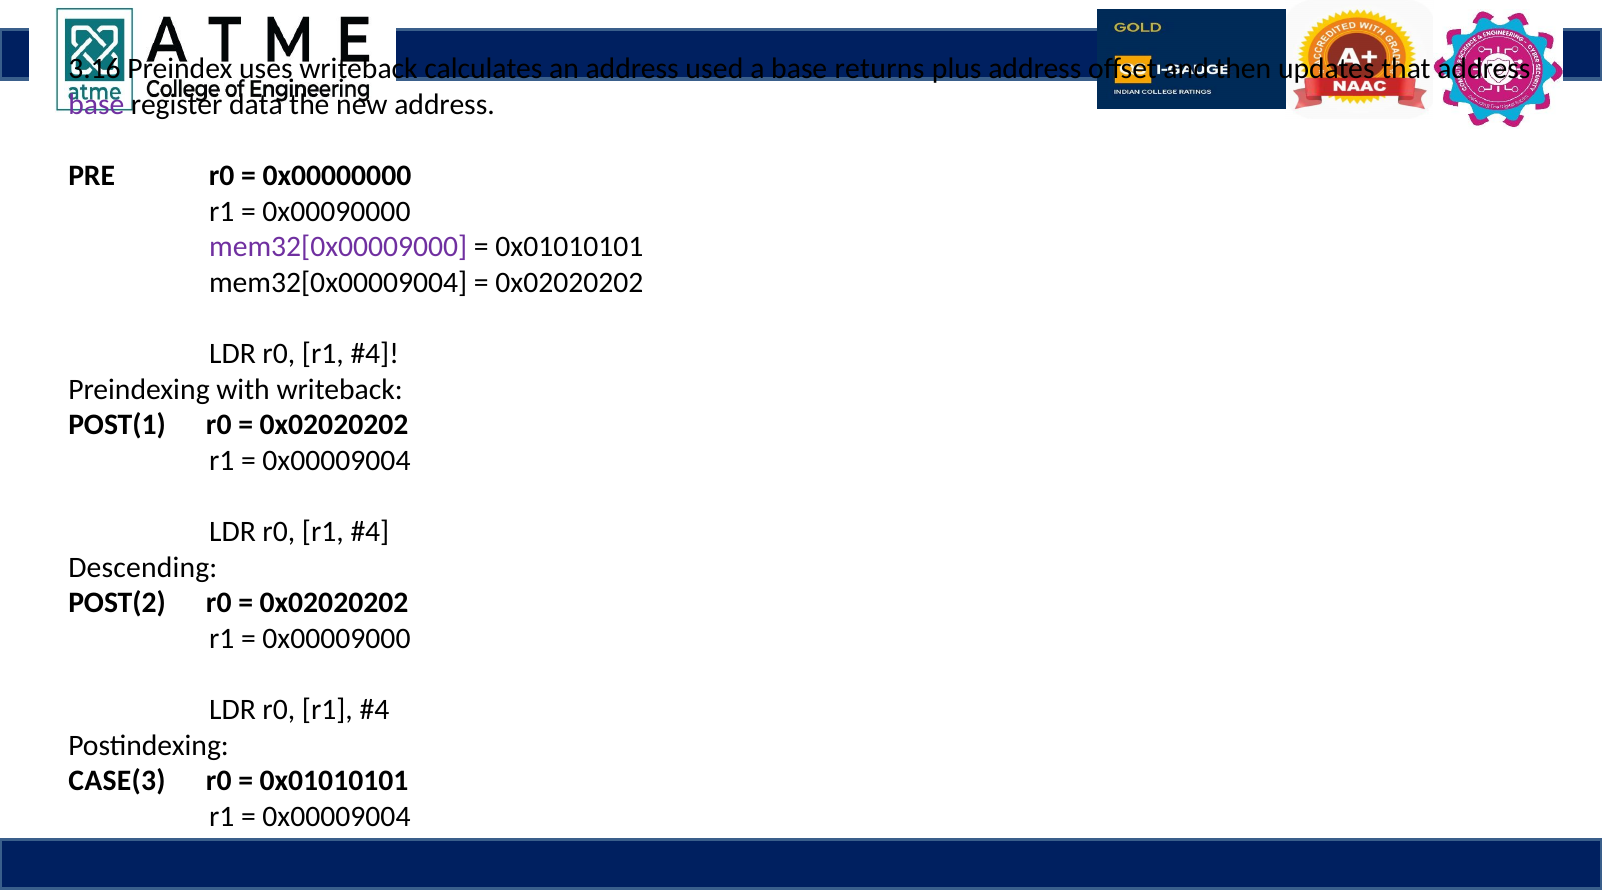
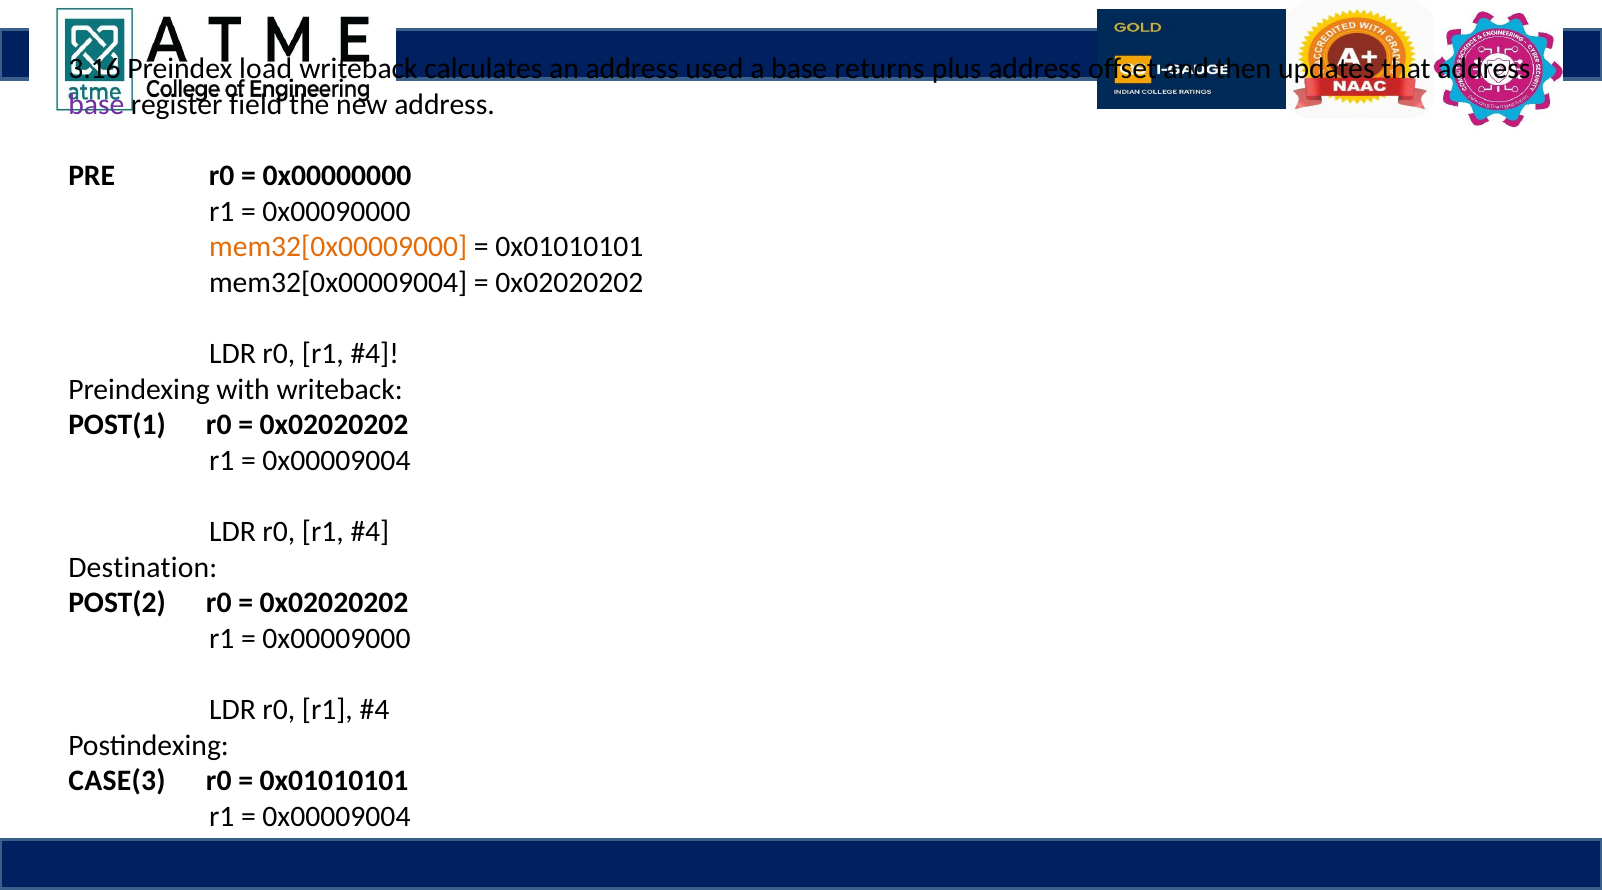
uses: uses -> load
data: data -> field
mem32[0x00009000 colour: purple -> orange
Descending: Descending -> Destination
